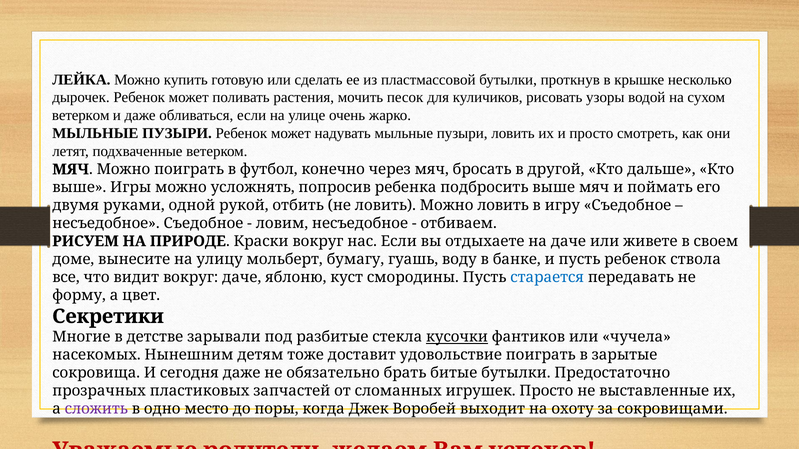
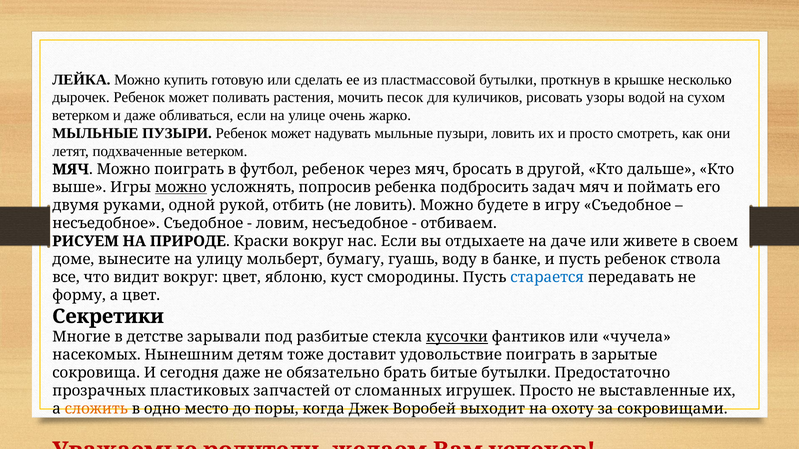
футбол конечно: конечно -> ребенок
можно at (181, 188) underline: none -> present
подбросить выше: выше -> задач
Можно ловить: ловить -> будете
вокруг даче: даче -> цвет
сложить colour: purple -> orange
